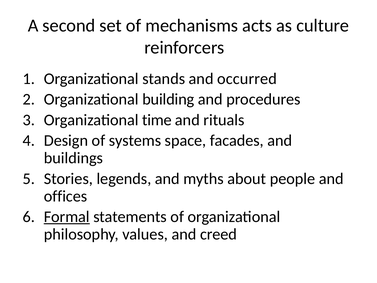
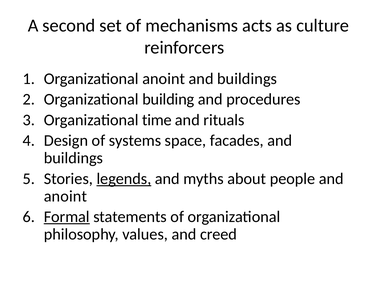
Organizational stands: stands -> anoint
occurred at (247, 79): occurred -> buildings
legends underline: none -> present
offices at (66, 196): offices -> anoint
